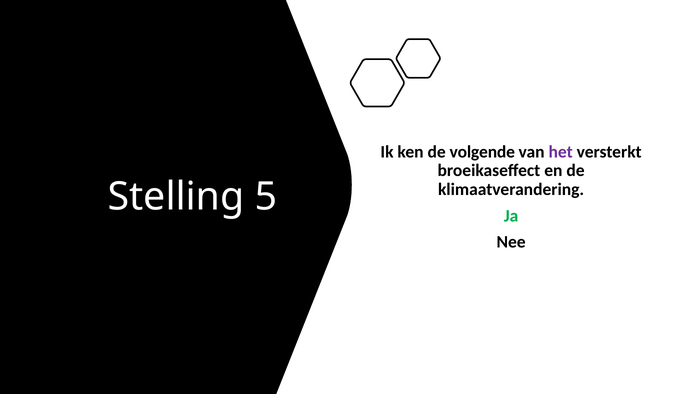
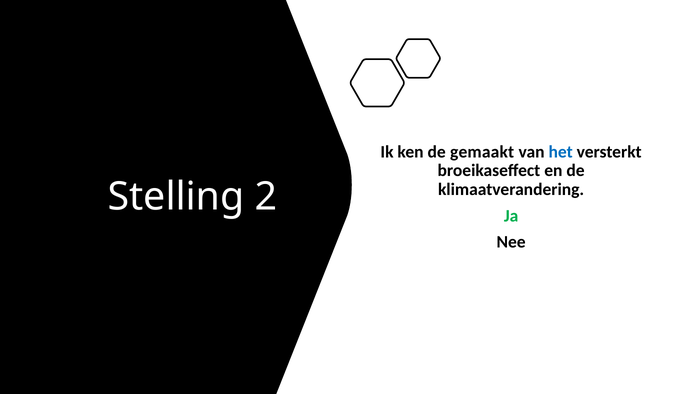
volgende: volgende -> gemaakt
het colour: purple -> blue
5: 5 -> 2
